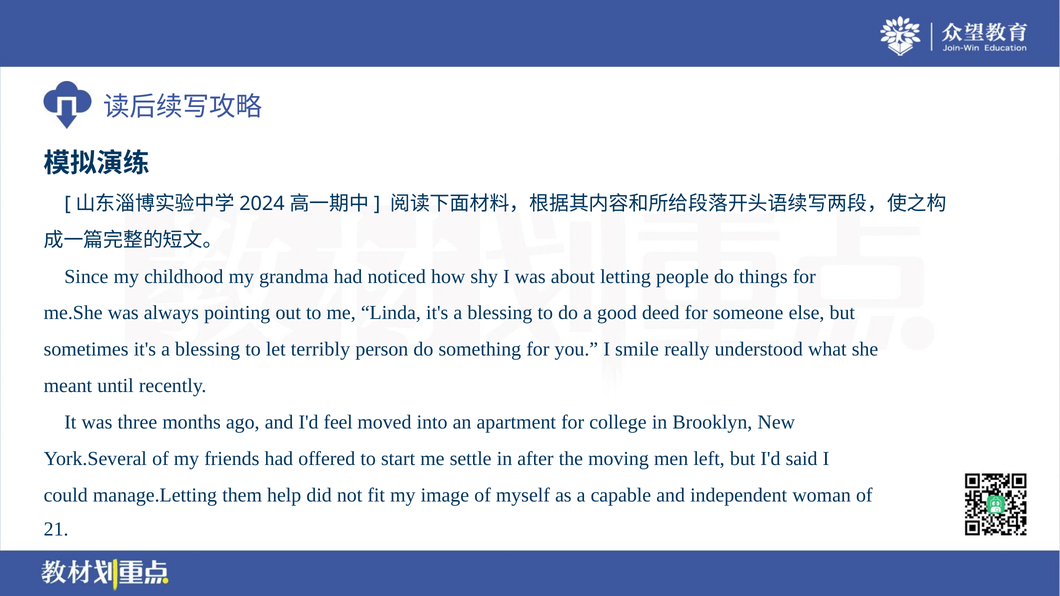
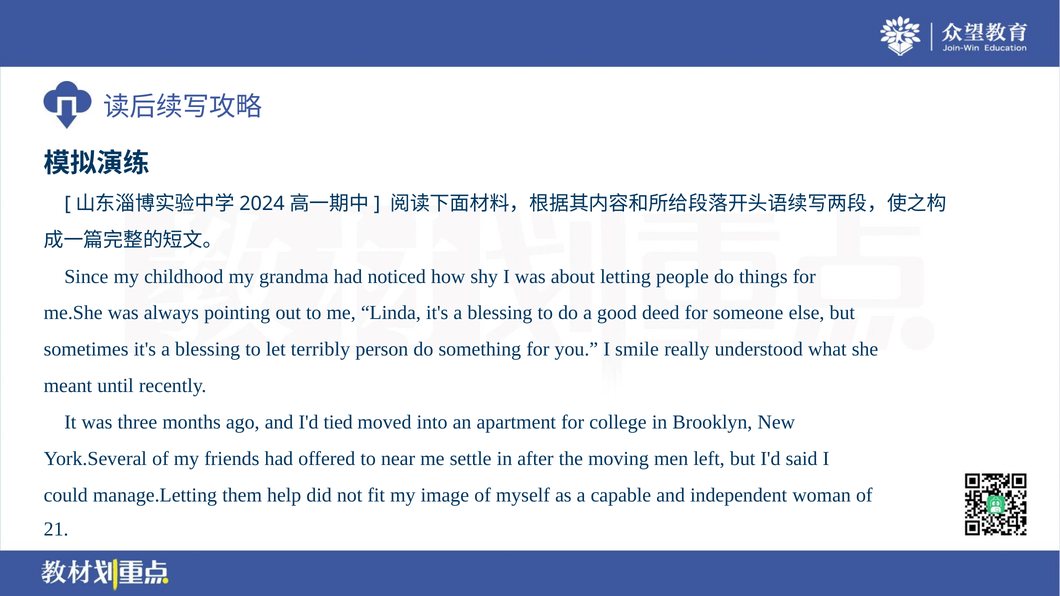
feel: feel -> tied
start: start -> near
